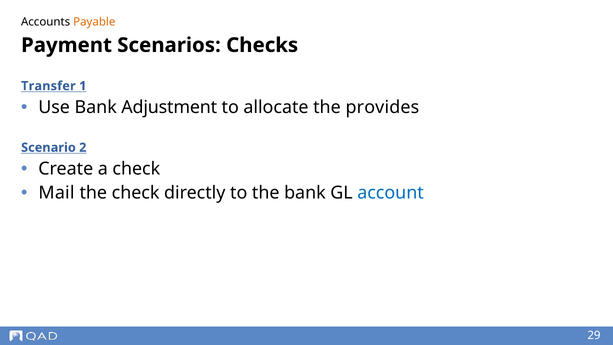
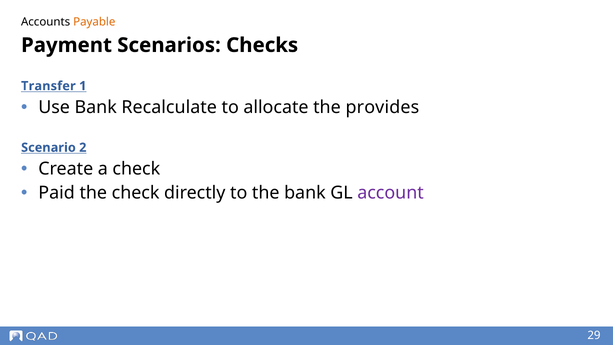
Adjustment: Adjustment -> Recalculate
Mail: Mail -> Paid
account colour: blue -> purple
